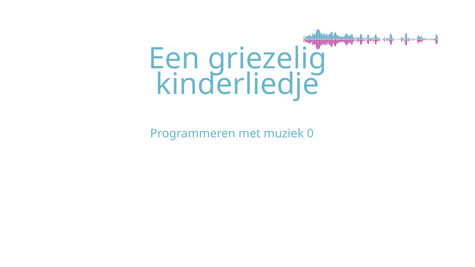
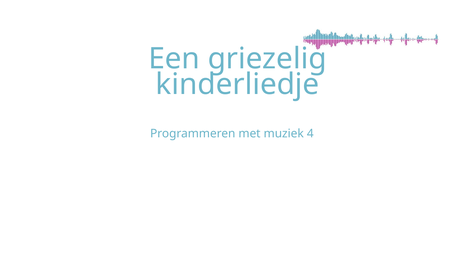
0: 0 -> 4
